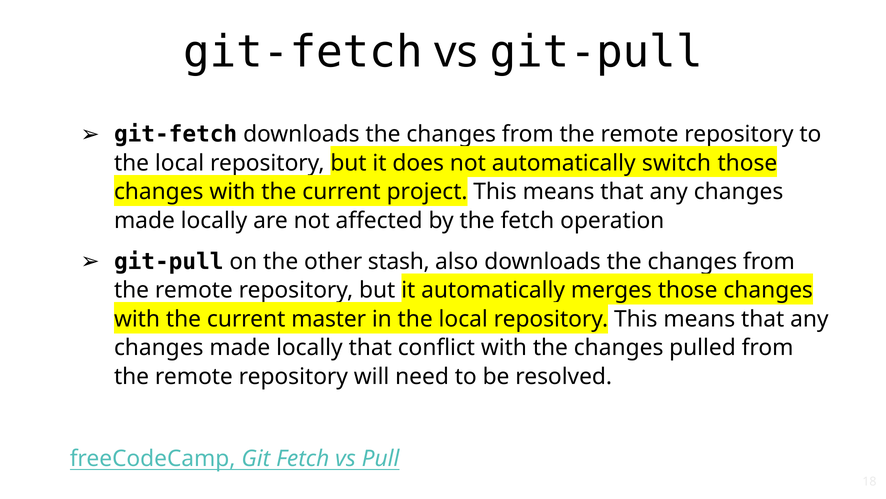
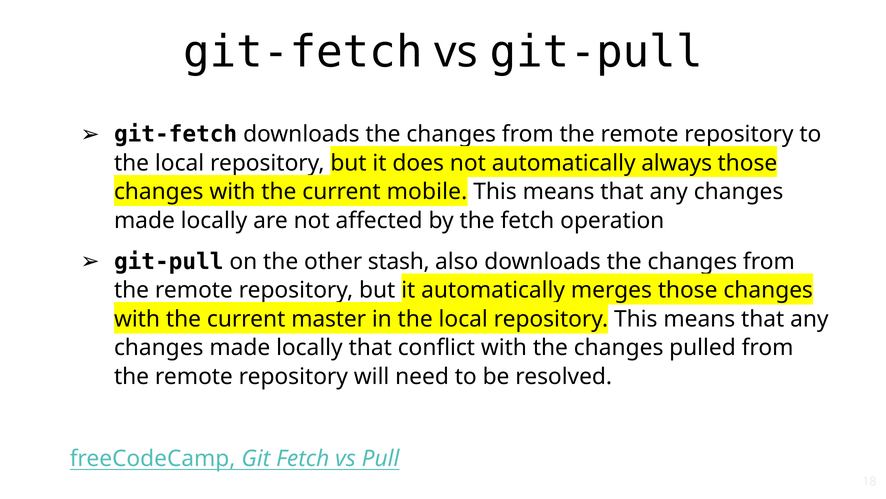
switch: switch -> always
project: project -> mobile
